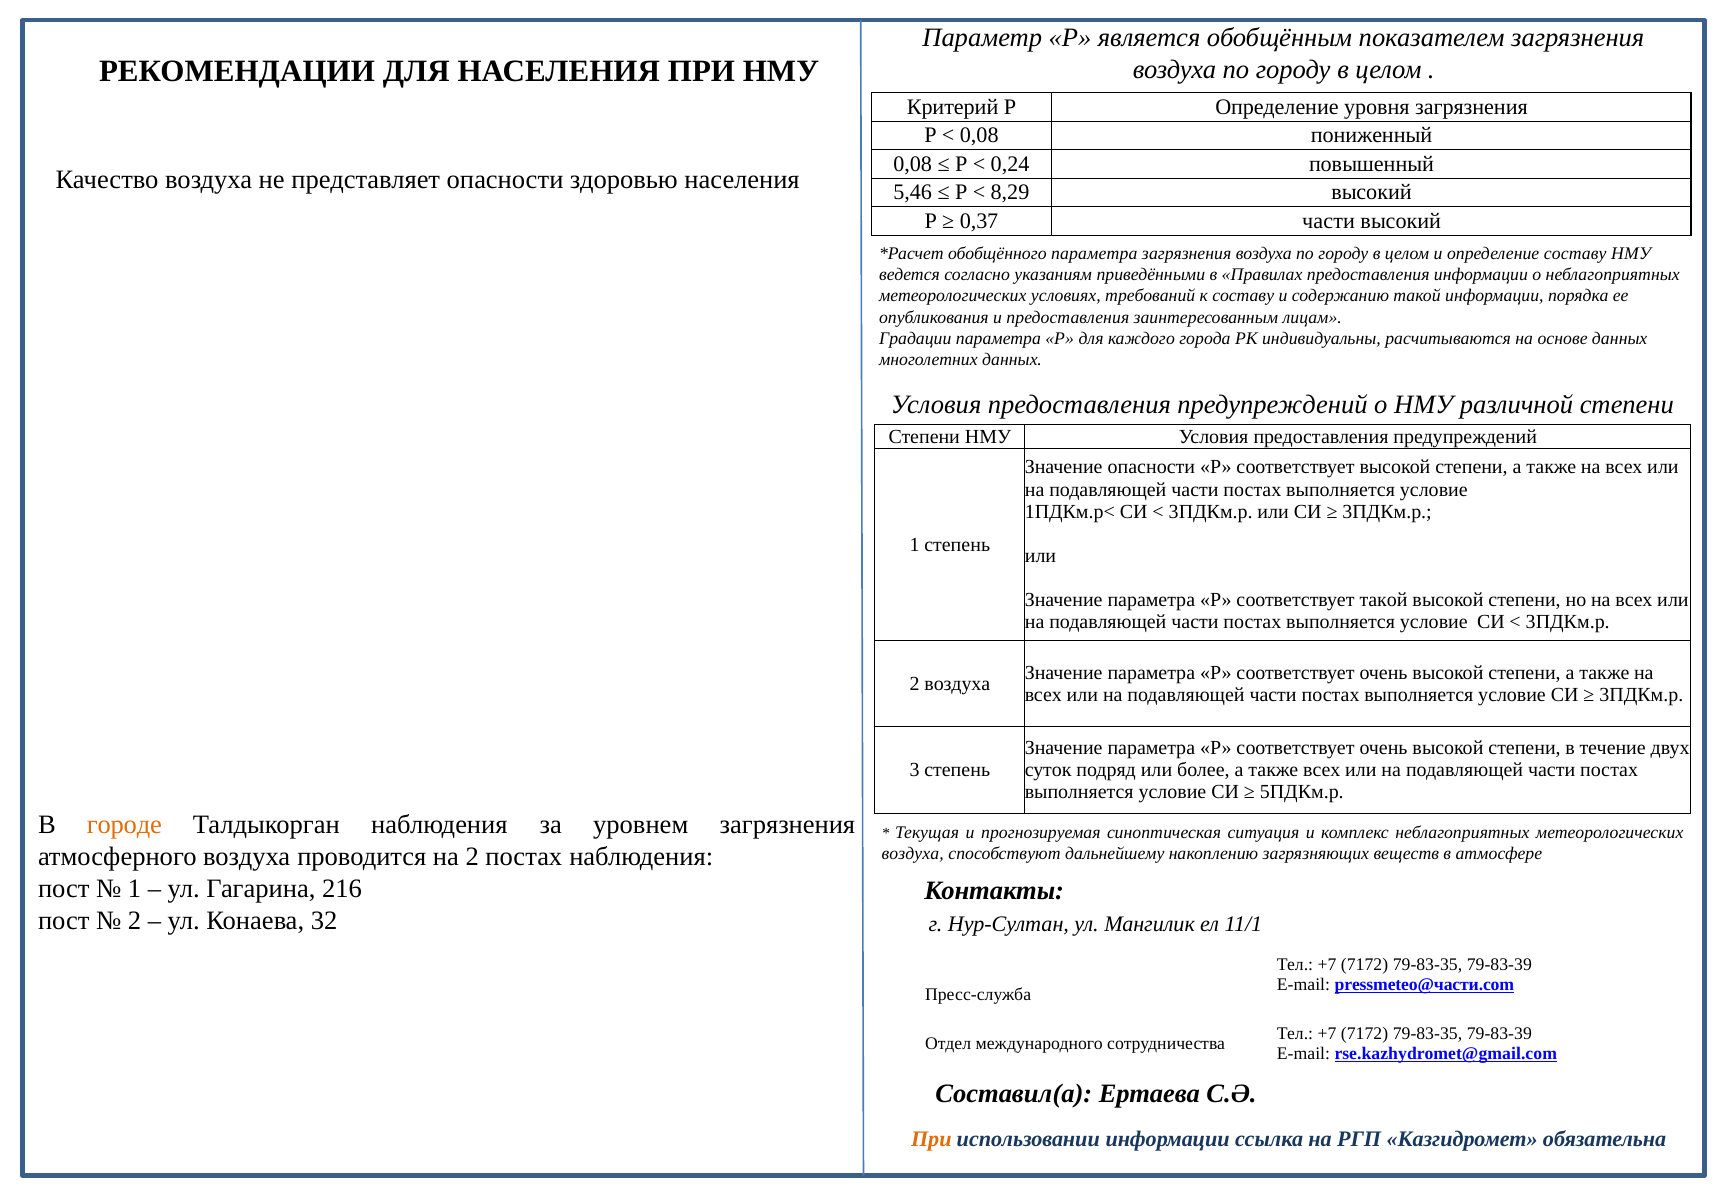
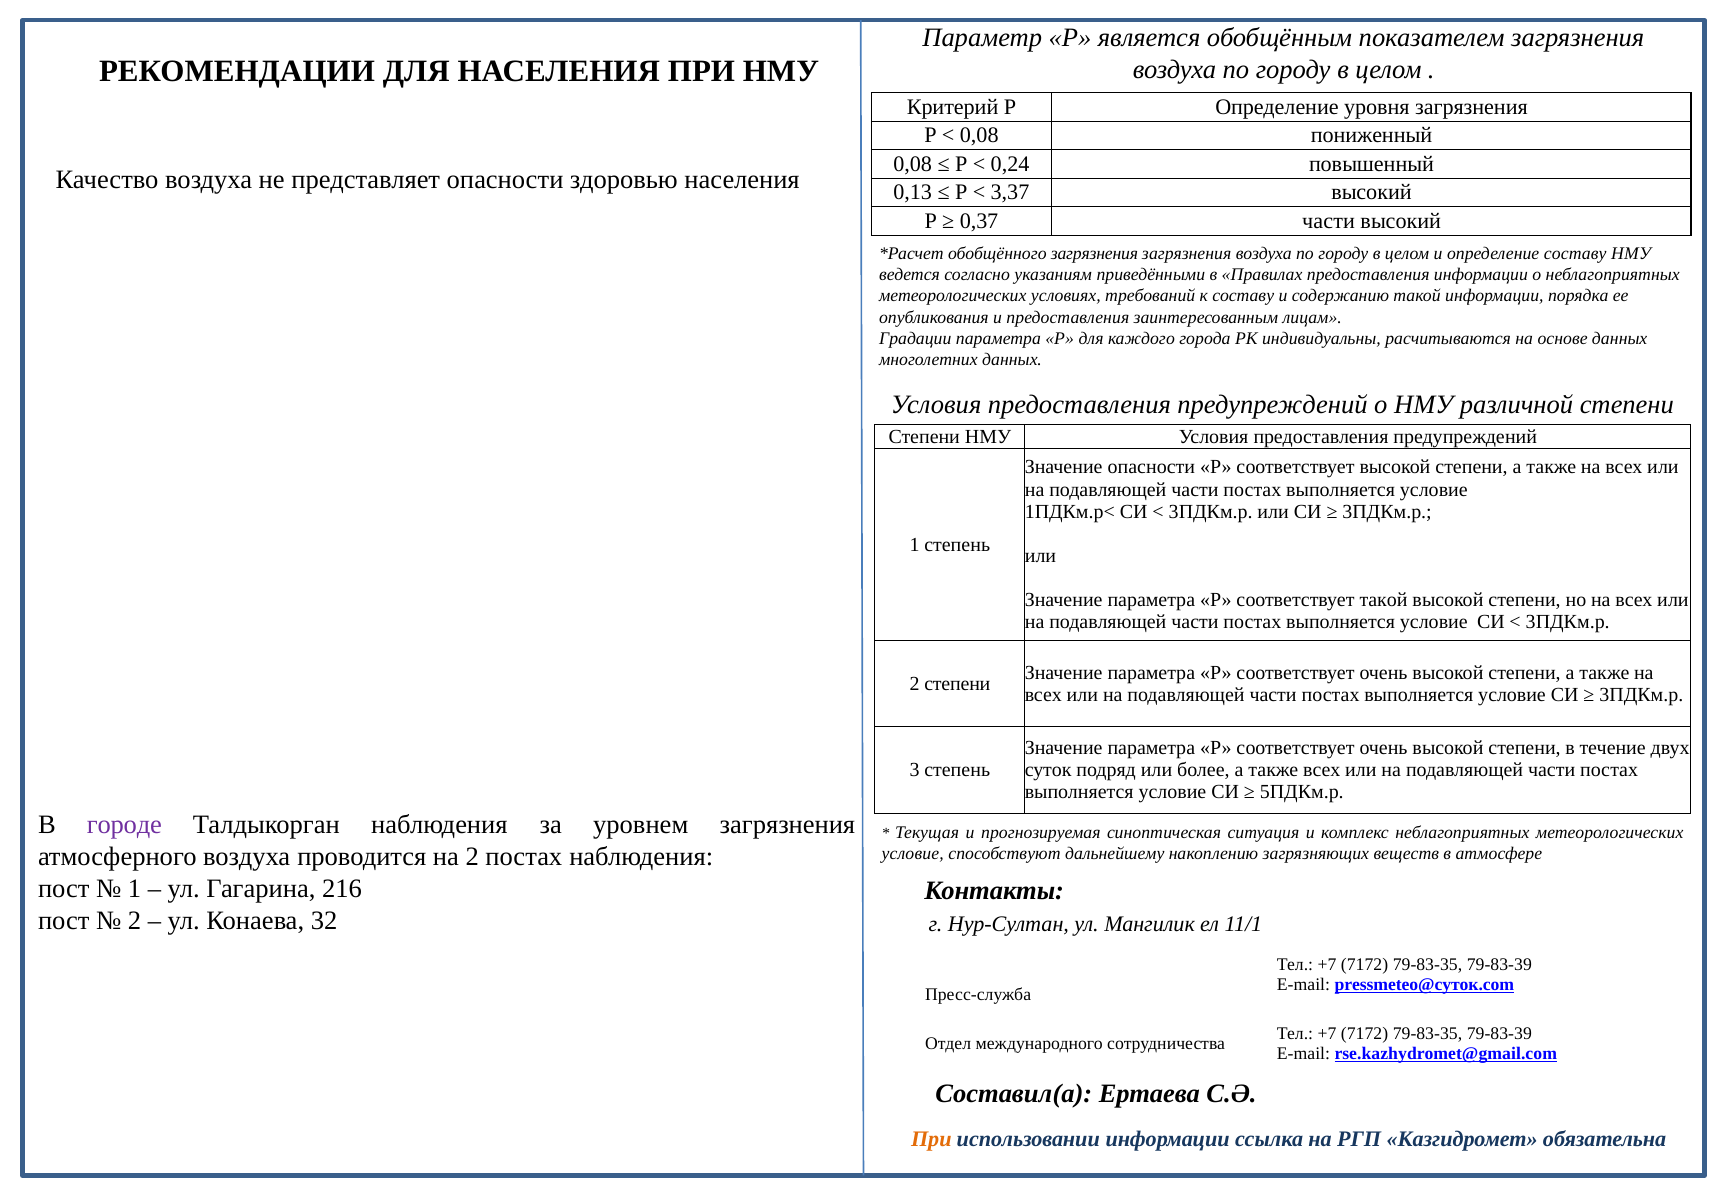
5,46: 5,46 -> 0,13
8,29: 8,29 -> 3,37
обобщённого параметра: параметра -> загрязнения
2 воздуха: воздуха -> степени
городе colour: orange -> purple
воздуха at (913, 853): воздуха -> условие
pressmeteo@части.com: pressmeteo@части.com -> pressmeteo@суток.com
